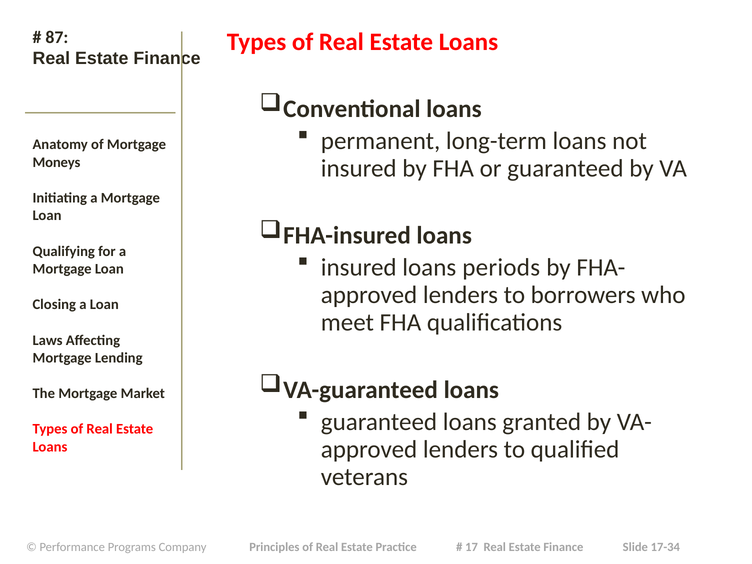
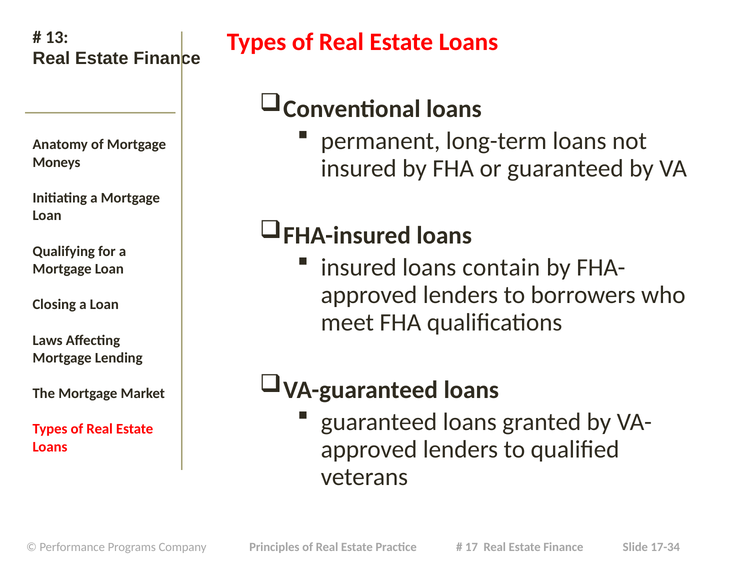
87: 87 -> 13
periods: periods -> contain
